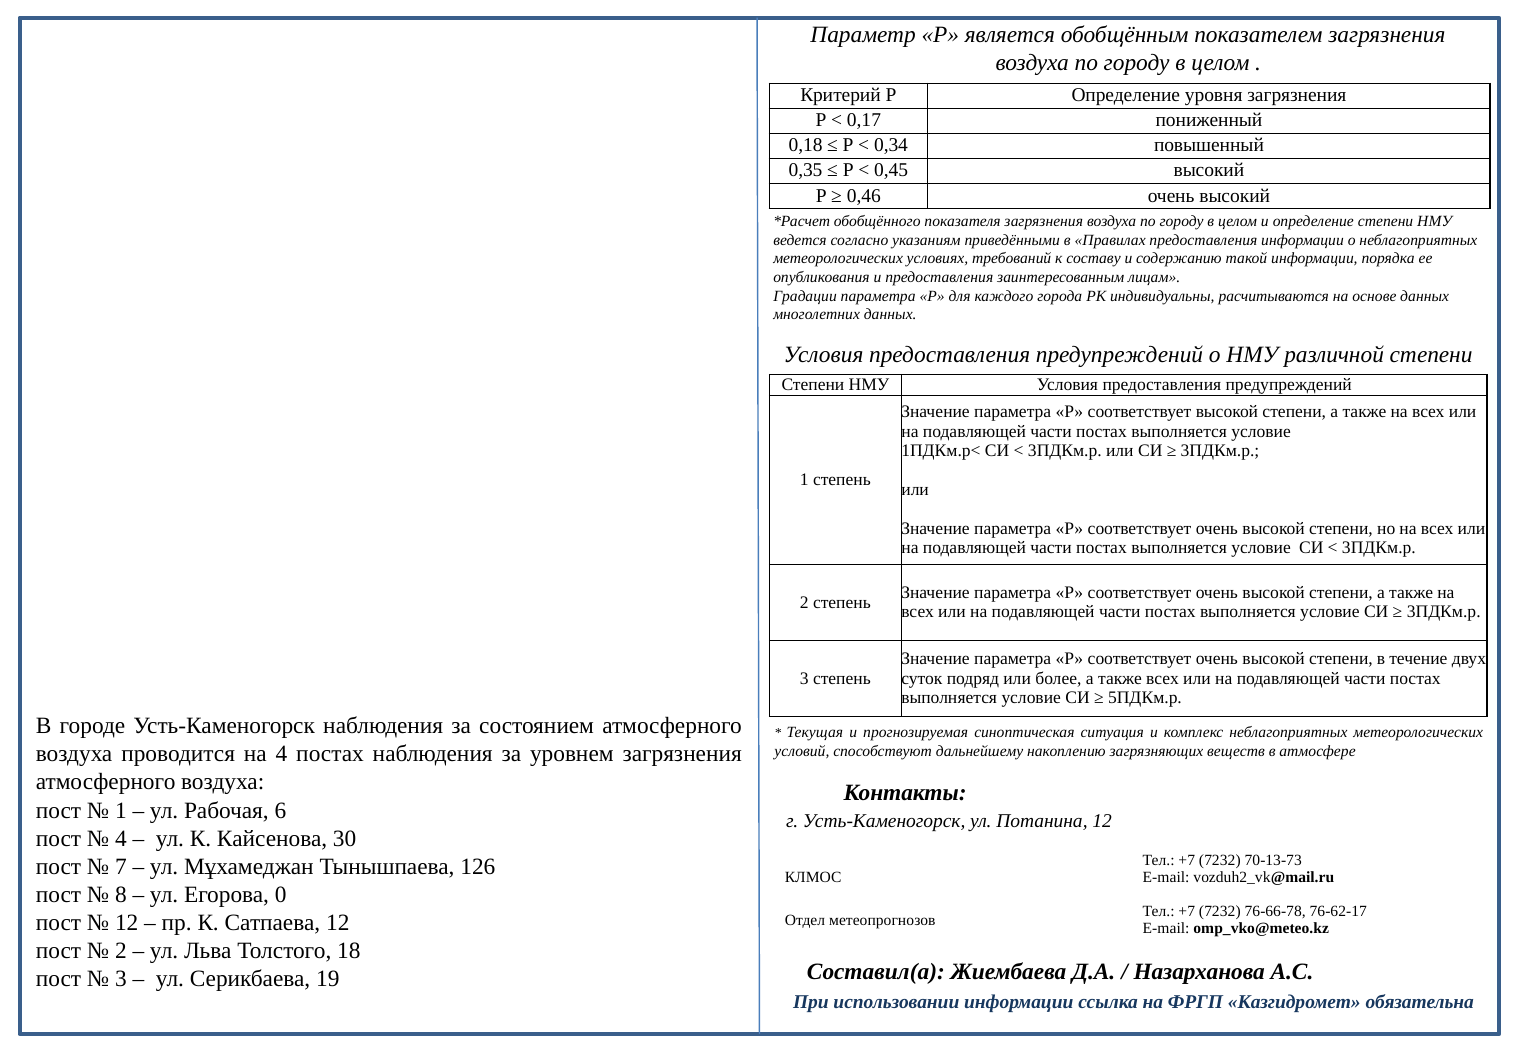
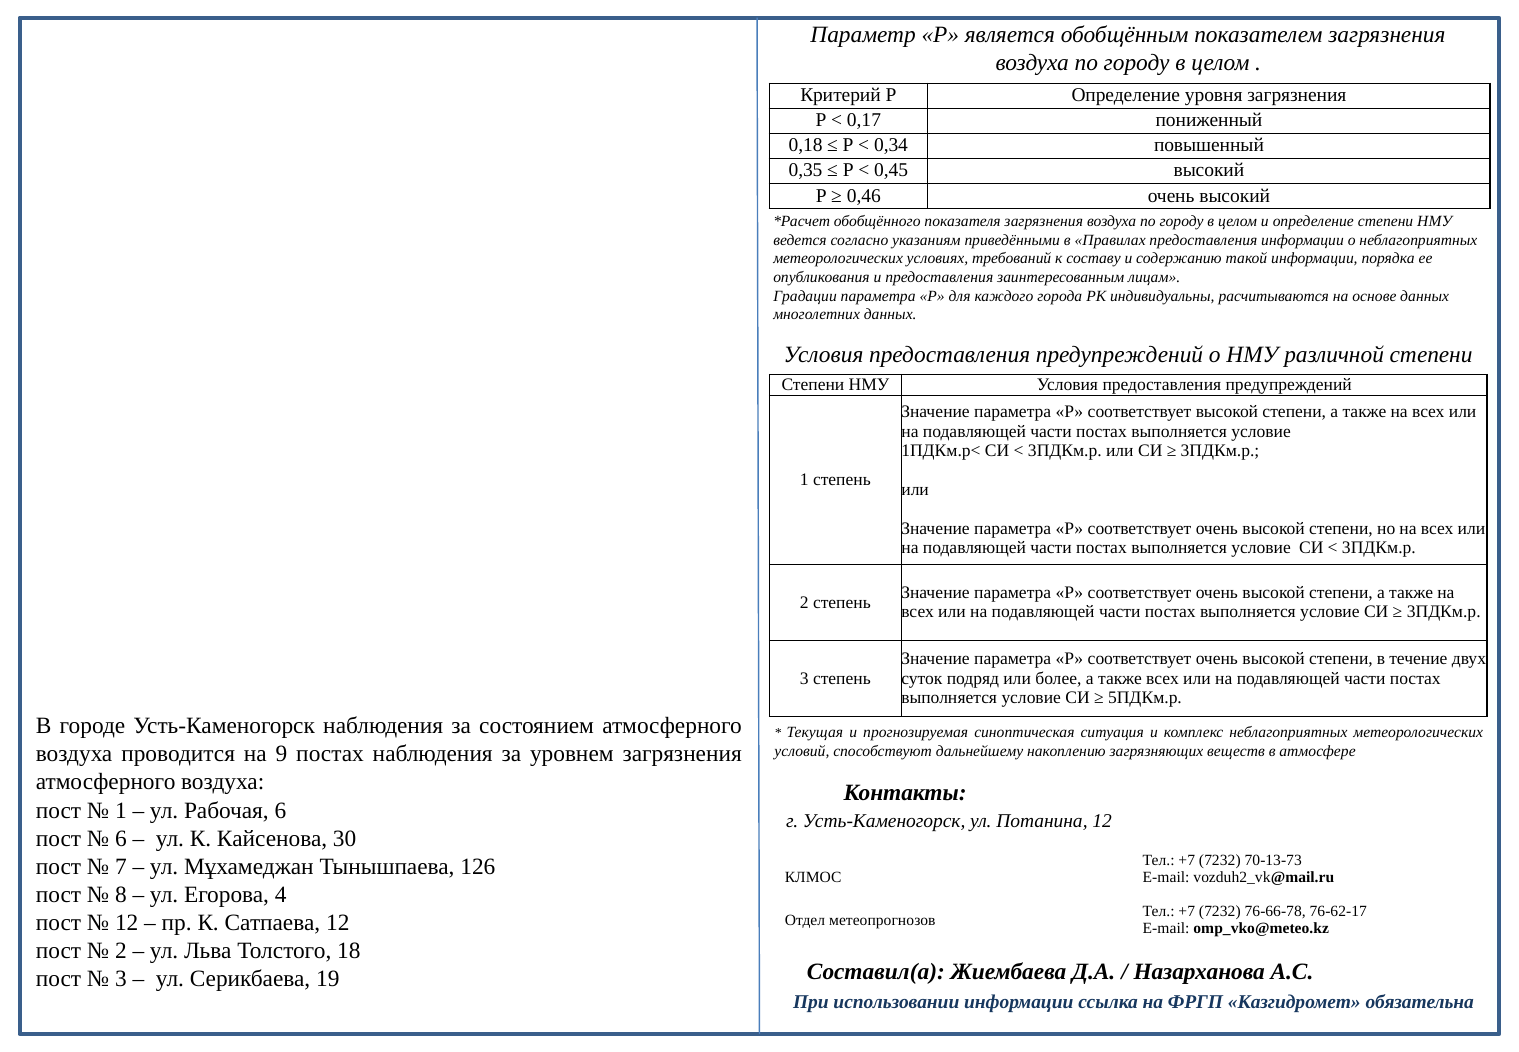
на 4: 4 -> 9
4 at (121, 838): 4 -> 6
0: 0 -> 4
